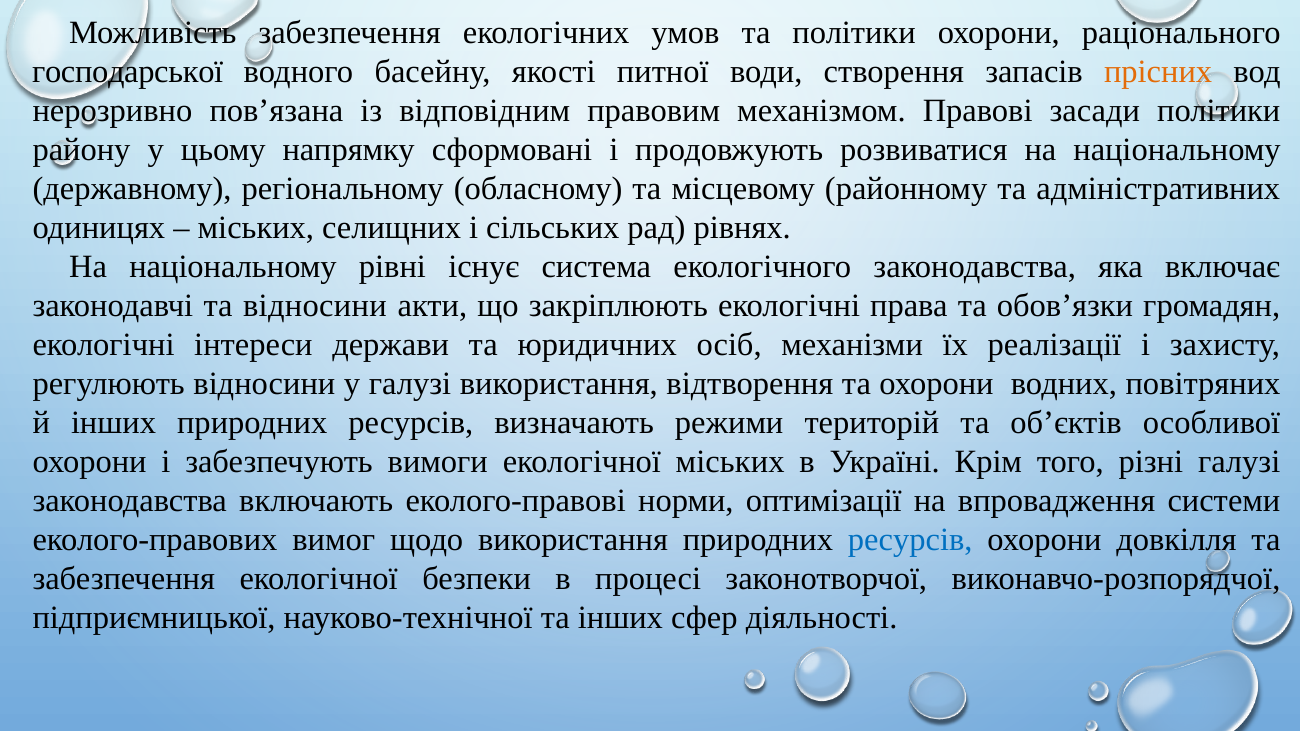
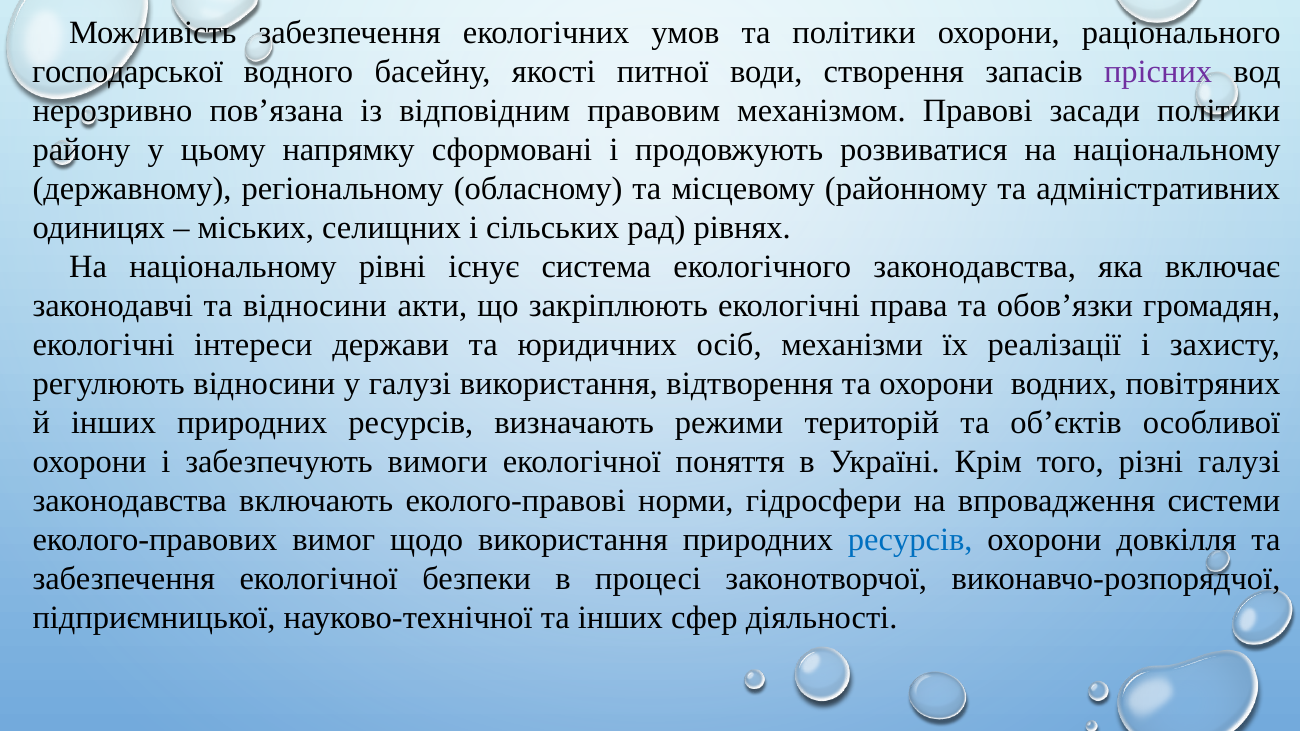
прісних colour: orange -> purple
екологічної міських: міських -> поняття
оптимізації: оптимізації -> гідросфери
